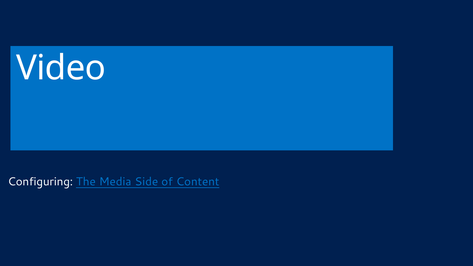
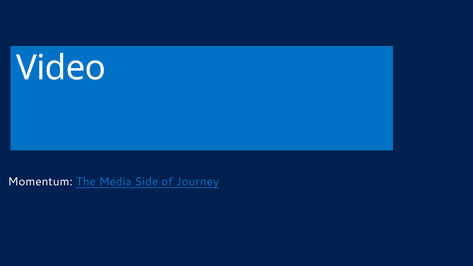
Configuring: Configuring -> Momentum
Content: Content -> Journey
